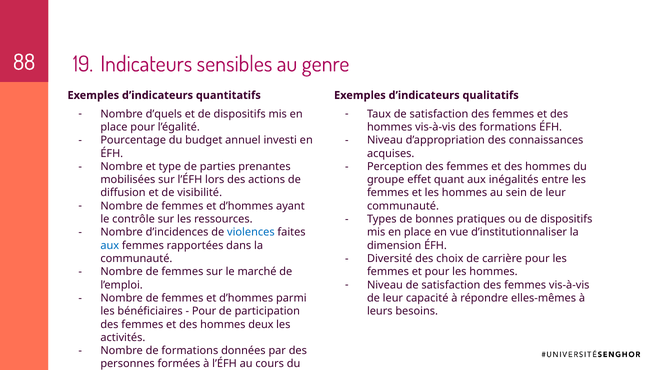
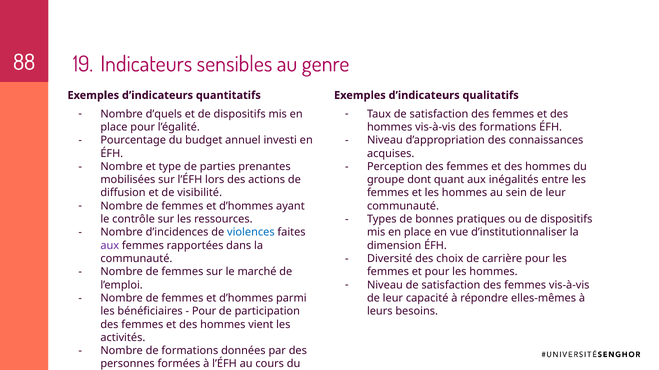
effet: effet -> dont
aux at (110, 246) colour: blue -> purple
deux: deux -> vient
